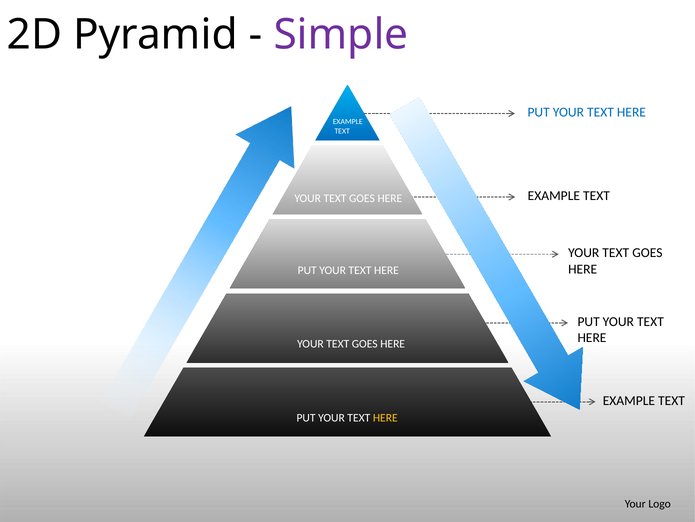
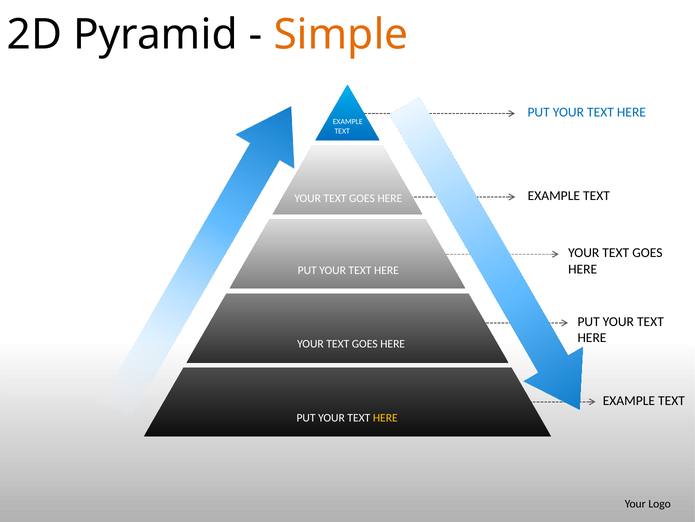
Simple colour: purple -> orange
